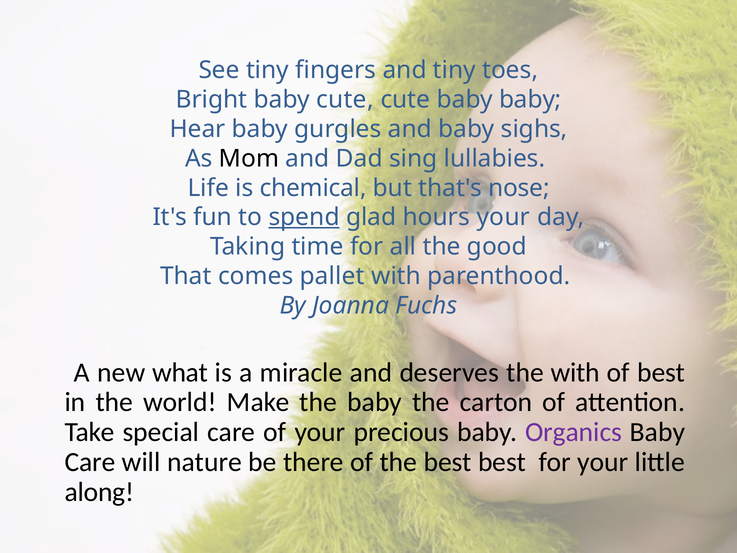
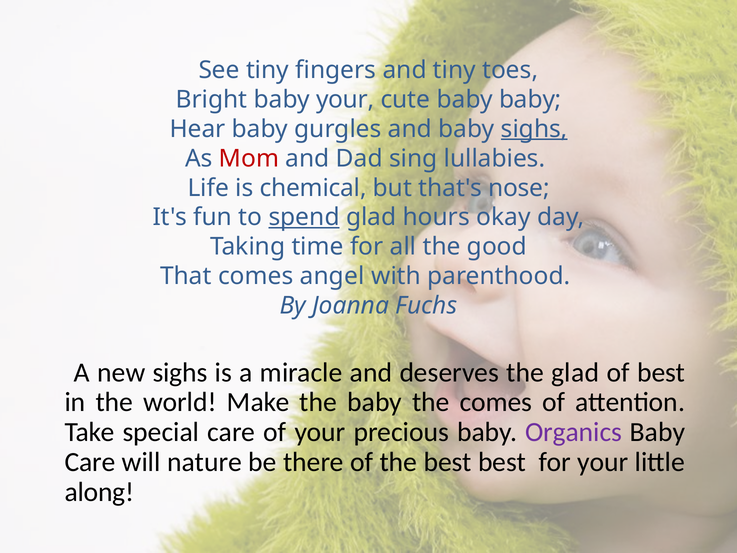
baby cute: cute -> your
sighs at (534, 129) underline: none -> present
Mom colour: black -> red
hours your: your -> okay
pallet: pallet -> angel
new what: what -> sighs
the with: with -> glad
the carton: carton -> comes
